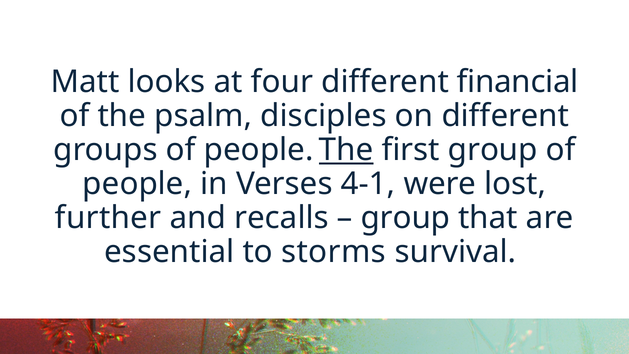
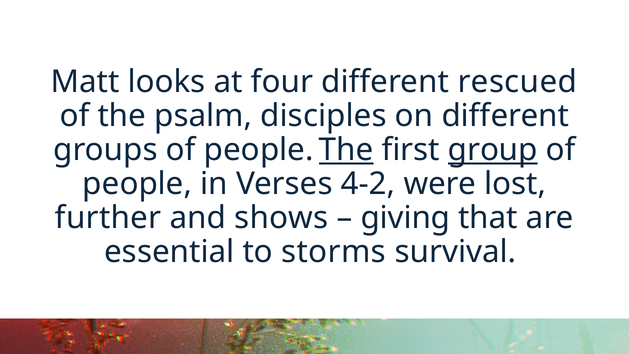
financial: financial -> rescued
group at (493, 150) underline: none -> present
4-1: 4-1 -> 4-2
recalls: recalls -> shows
group at (405, 218): group -> giving
